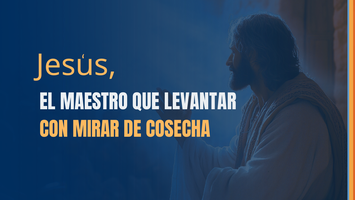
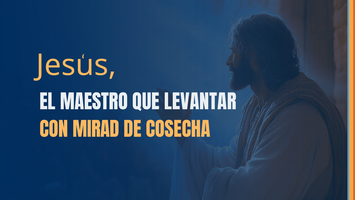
MIRAR: MIRAR -> MIRAD
